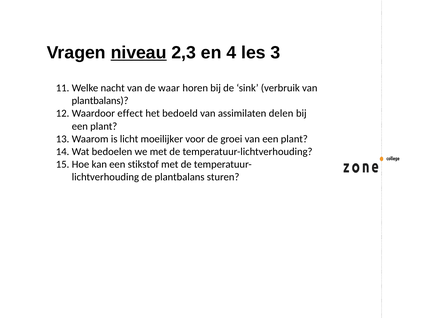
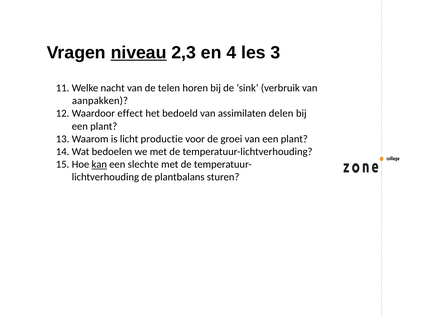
waar: waar -> telen
plantbalans at (100, 101): plantbalans -> aanpakken
moeilijker: moeilijker -> productie
kan underline: none -> present
stikstof: stikstof -> slechte
